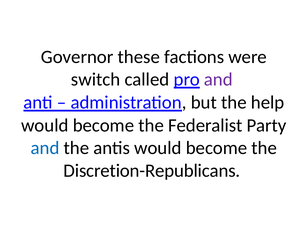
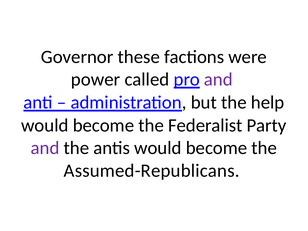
switch: switch -> power
and at (45, 148) colour: blue -> purple
Discretion-Republicans: Discretion-Republicans -> Assumed-Republicans
